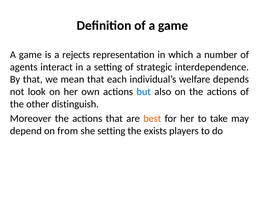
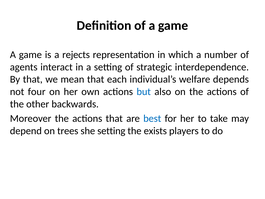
look: look -> four
distinguish: distinguish -> backwards
best colour: orange -> blue
from: from -> trees
